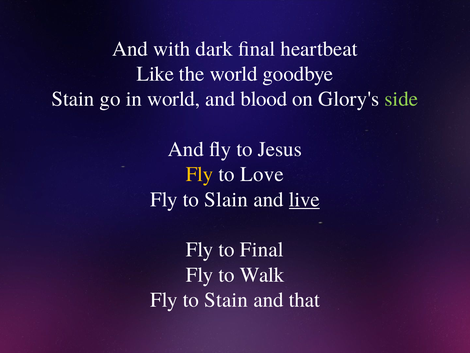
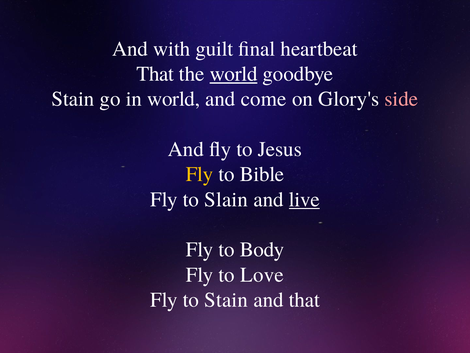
dark: dark -> guilt
Like at (155, 74): Like -> That
world at (234, 74) underline: none -> present
blood: blood -> come
side colour: light green -> pink
Love: Love -> Bible
to Final: Final -> Body
Walk: Walk -> Love
